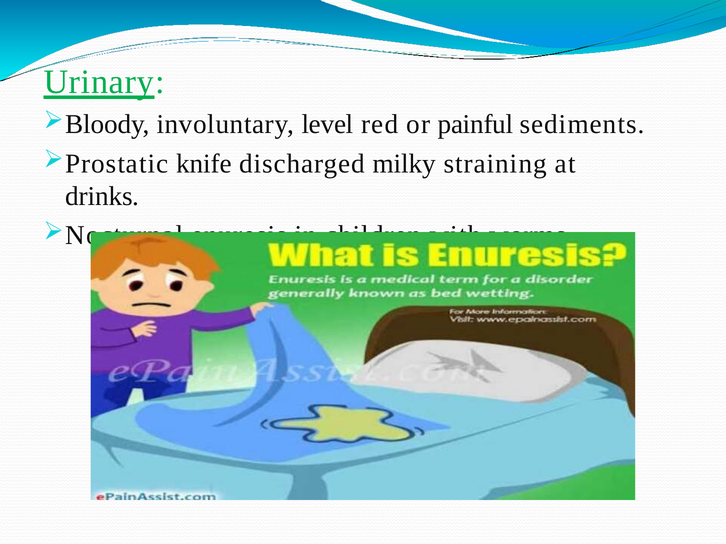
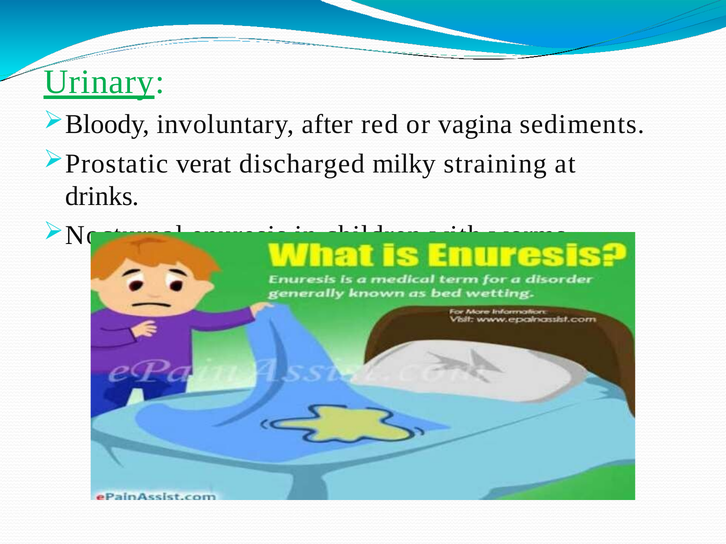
level: level -> after
painful: painful -> vagina
knife: knife -> verat
